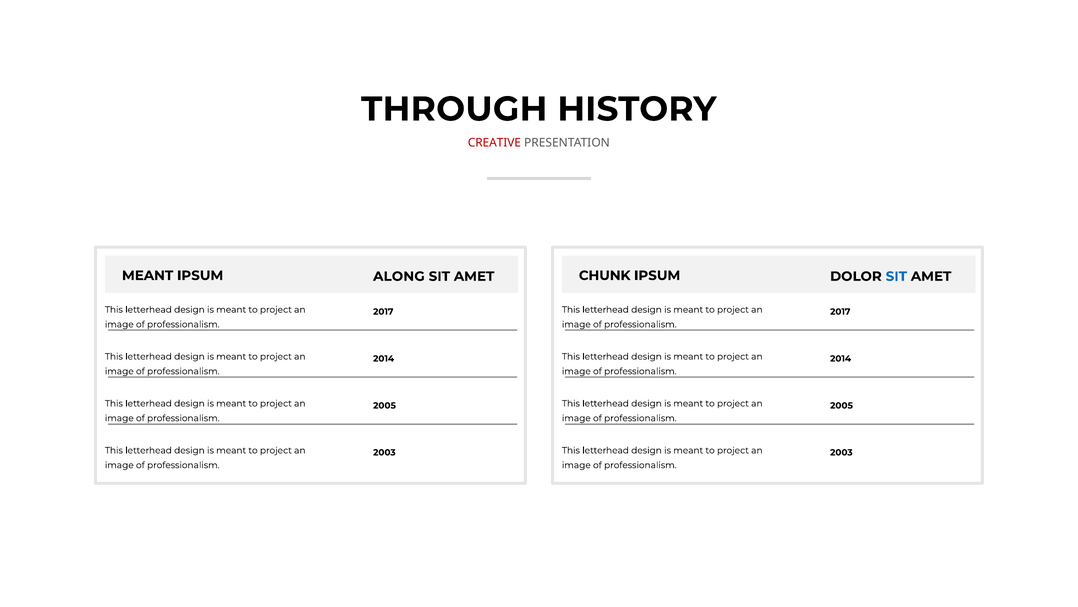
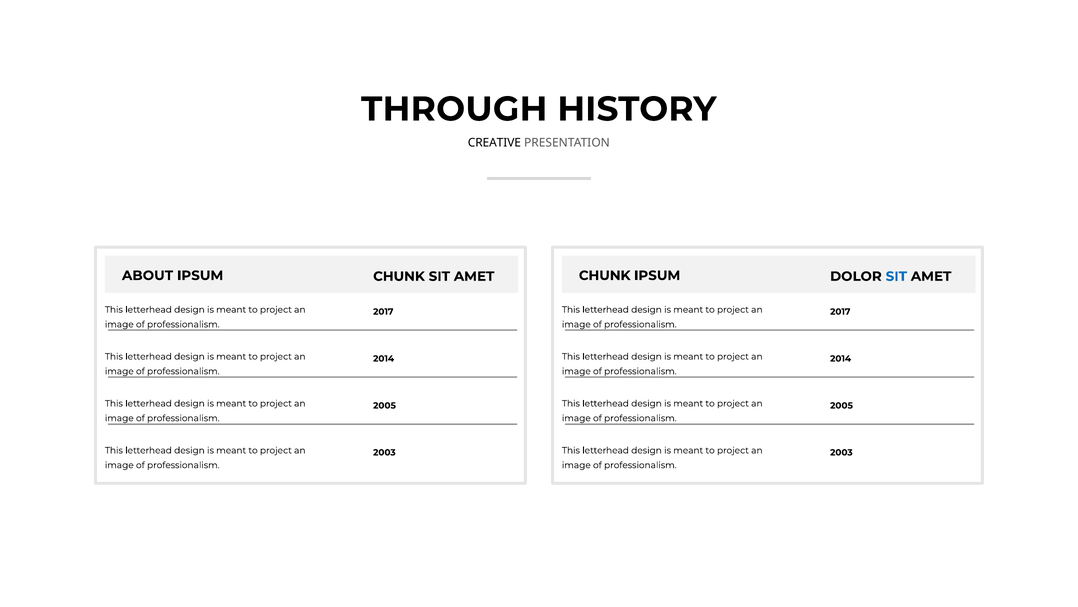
CREATIVE colour: red -> black
MEANT at (148, 275): MEANT -> ABOUT
IPSUM ALONG: ALONG -> CHUNK
